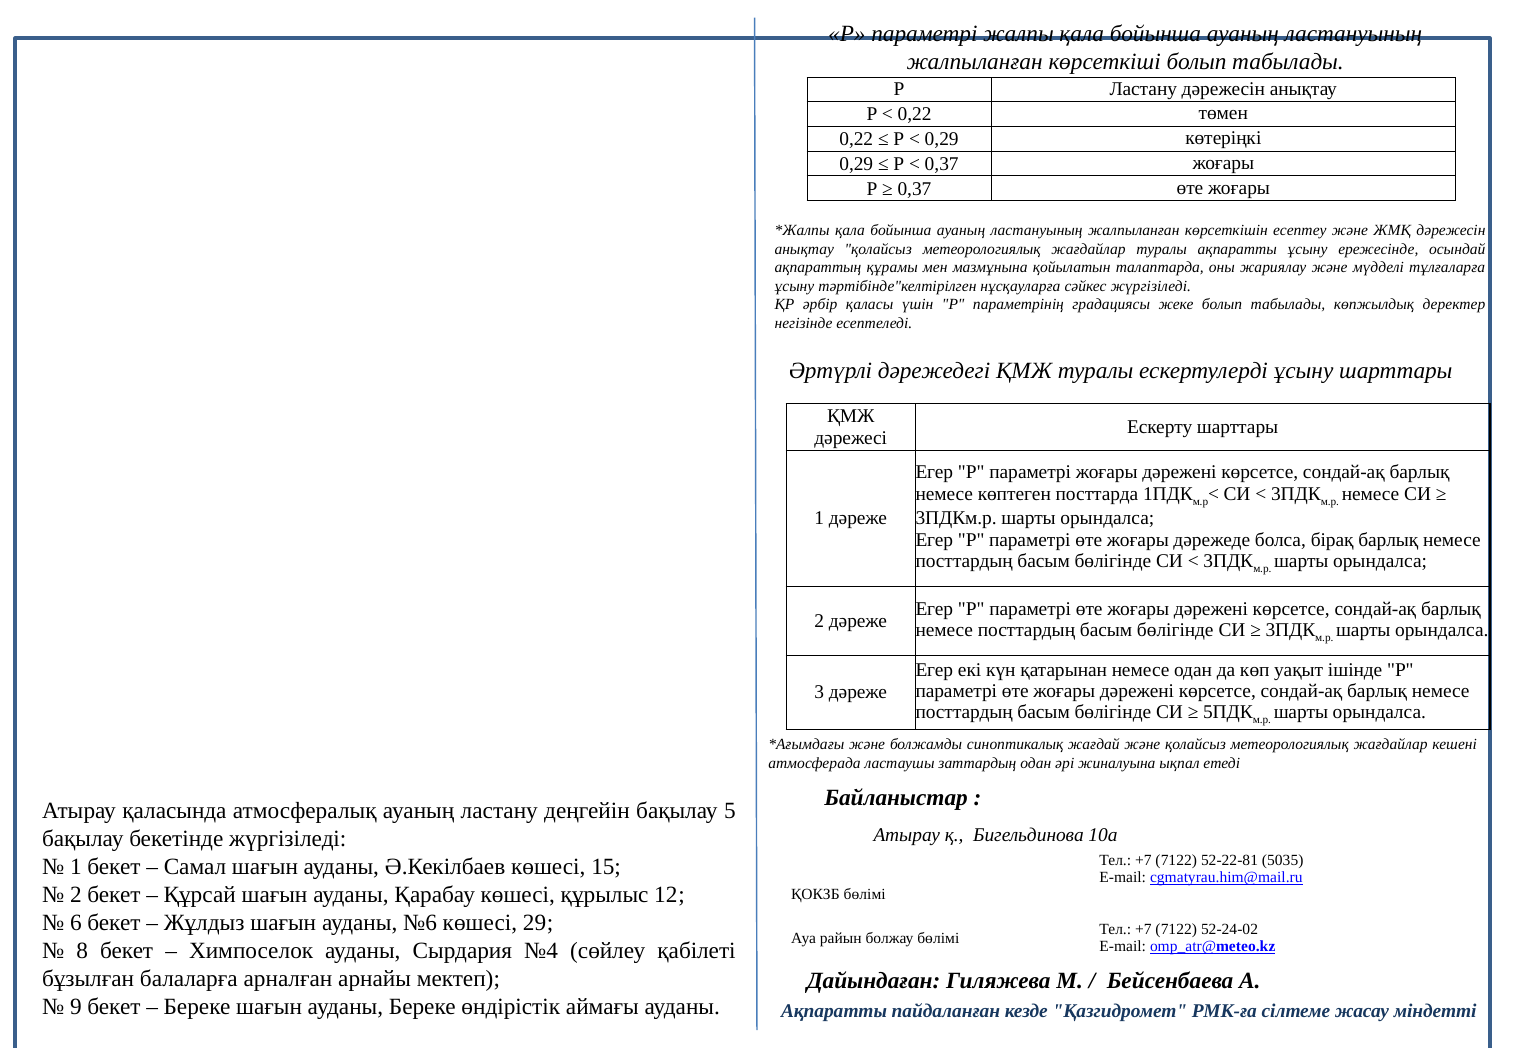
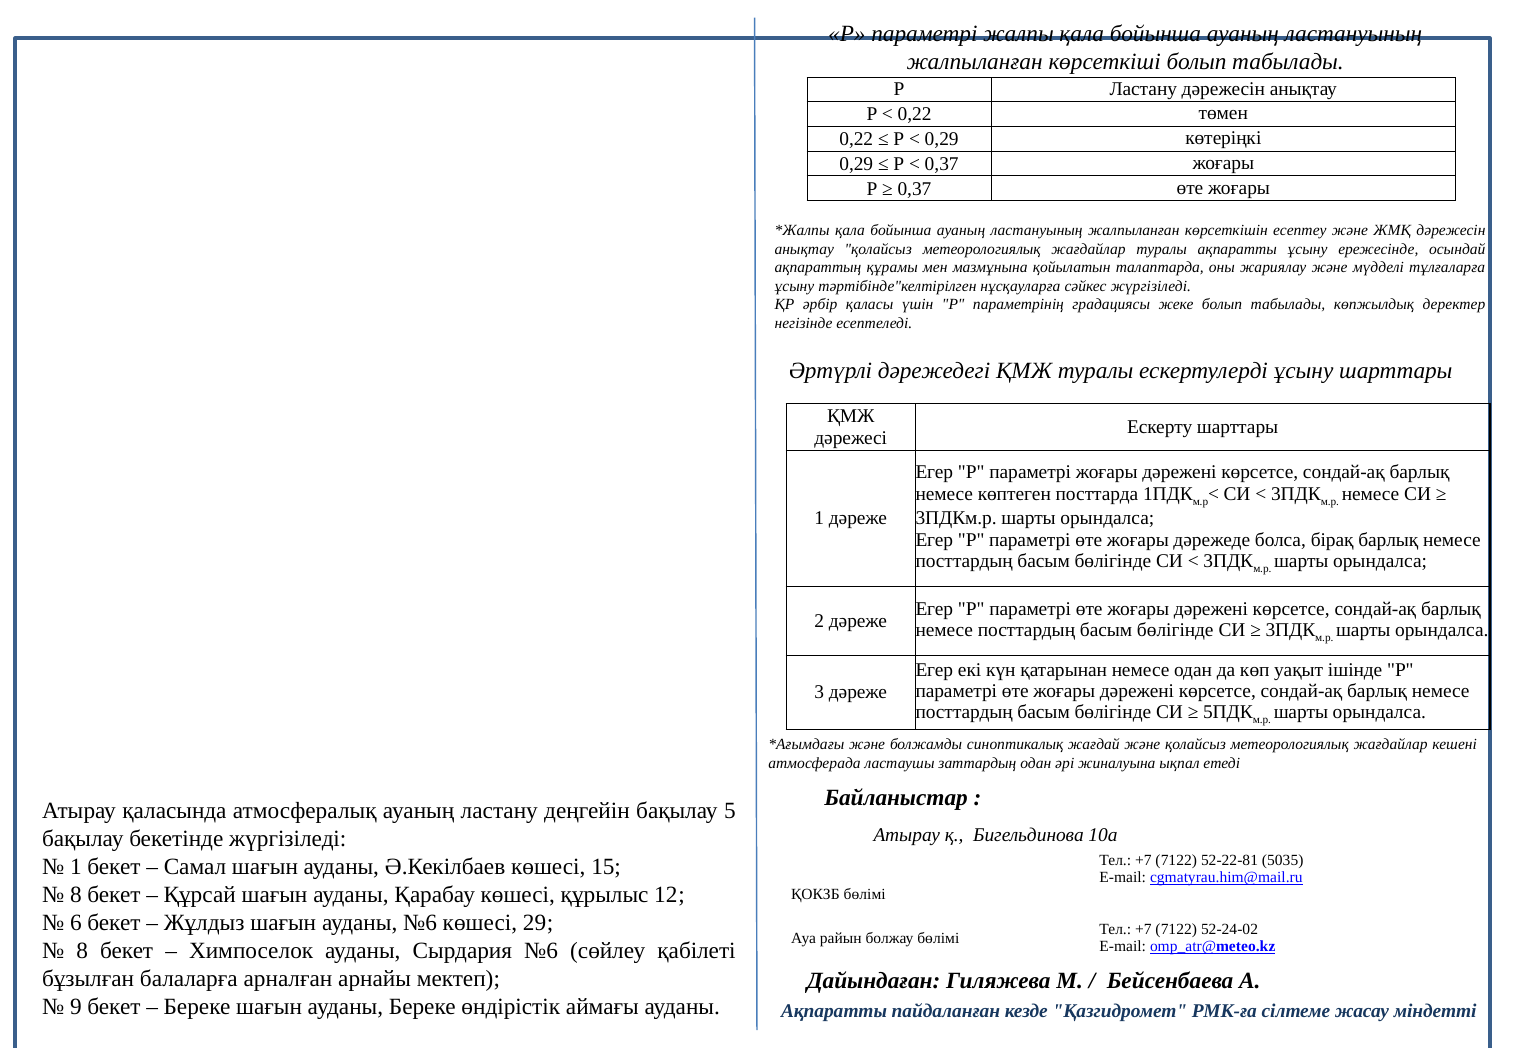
2 at (76, 895): 2 -> 8
Сырдария №4: №4 -> №6
